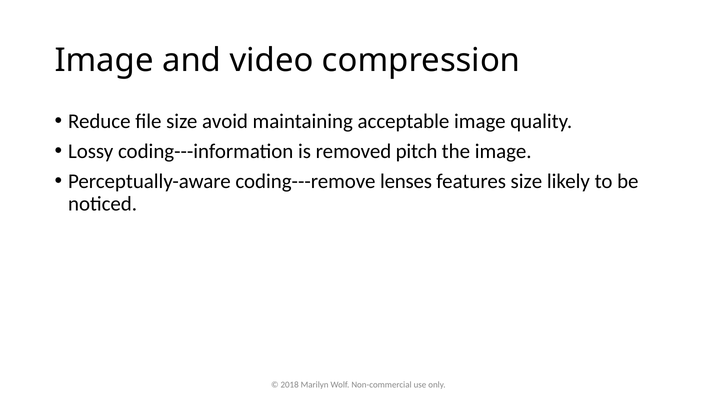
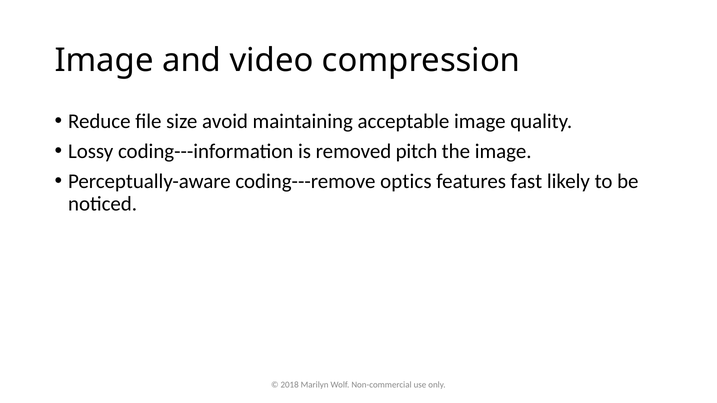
lenses: lenses -> optics
features size: size -> fast
